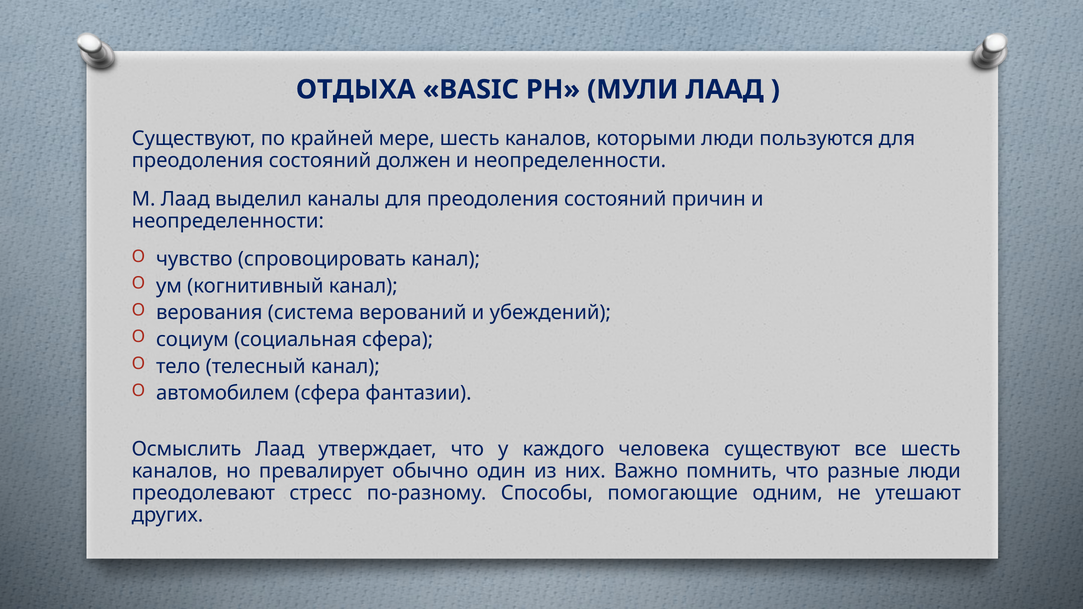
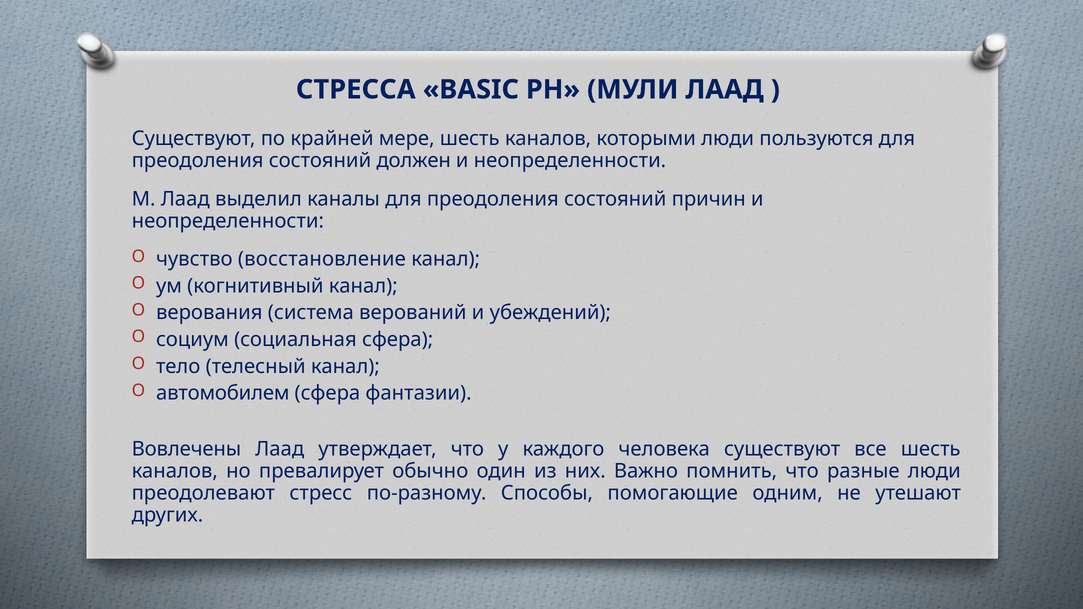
ОТДЫХА: ОТДЫХА -> СТРЕССА
спровоцировать: спровоцировать -> восстановление
Осмыслить: Осмыслить -> Вовлечены
